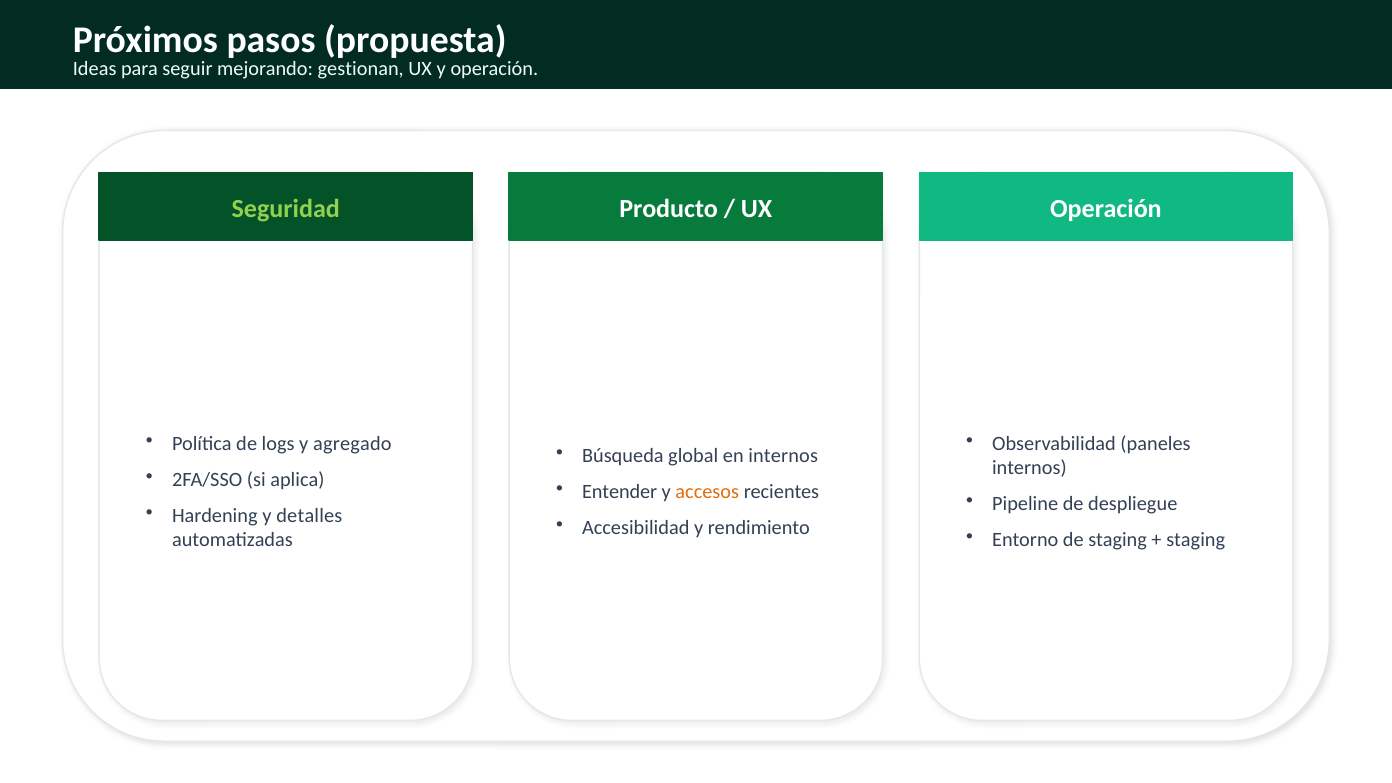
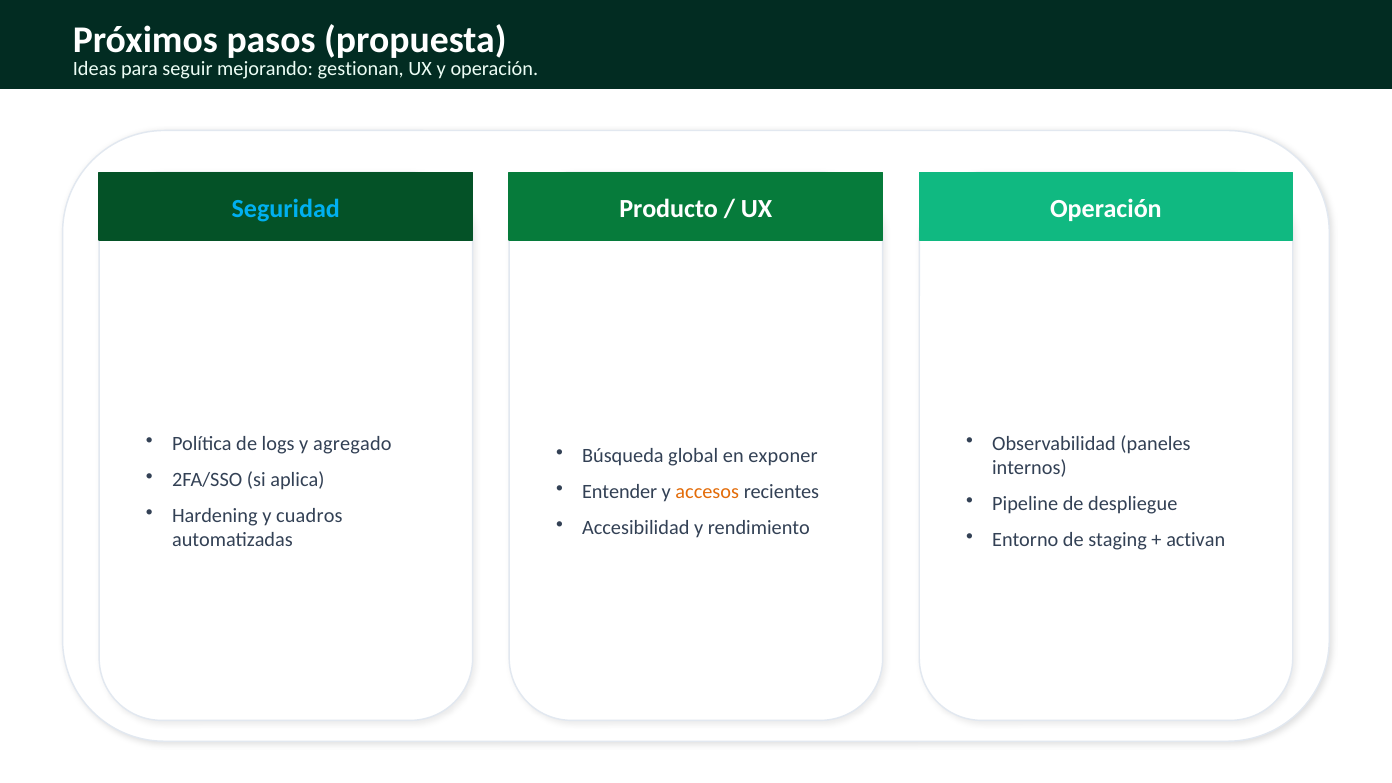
Seguridad colour: light green -> light blue
en internos: internos -> exponer
detalles: detalles -> cuadros
staging at (1196, 540): staging -> activan
